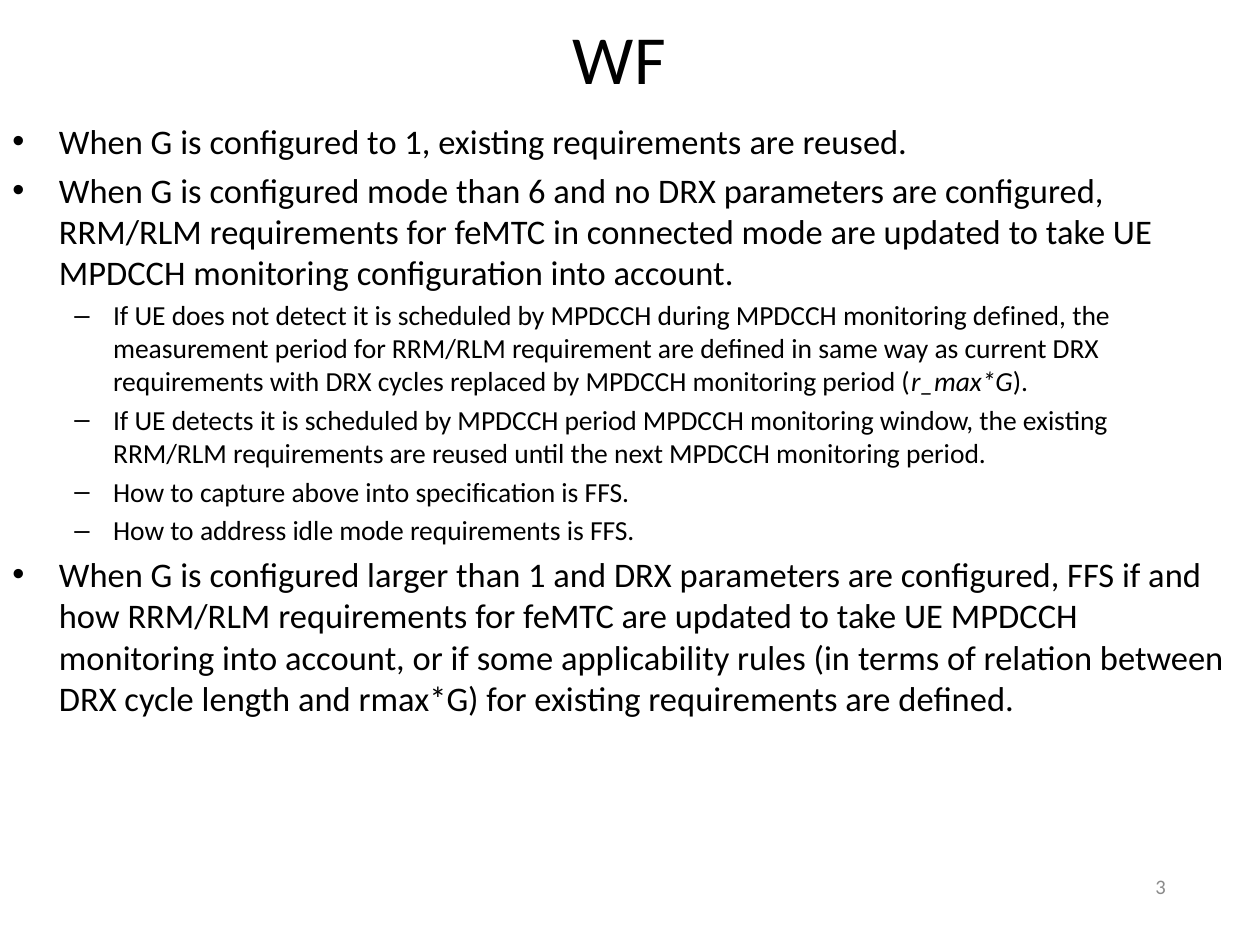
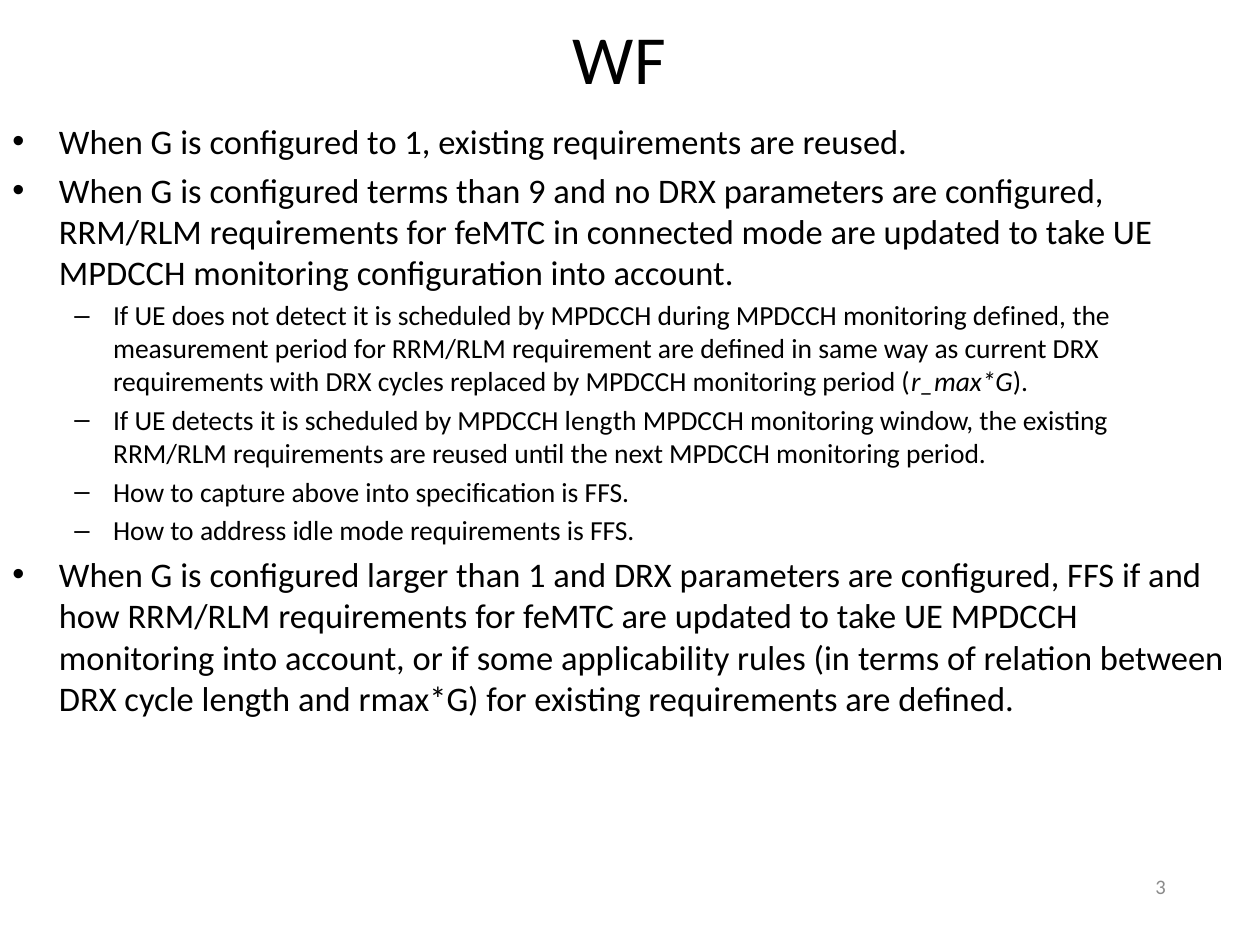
configured mode: mode -> terms
6: 6 -> 9
MPDCCH period: period -> length
